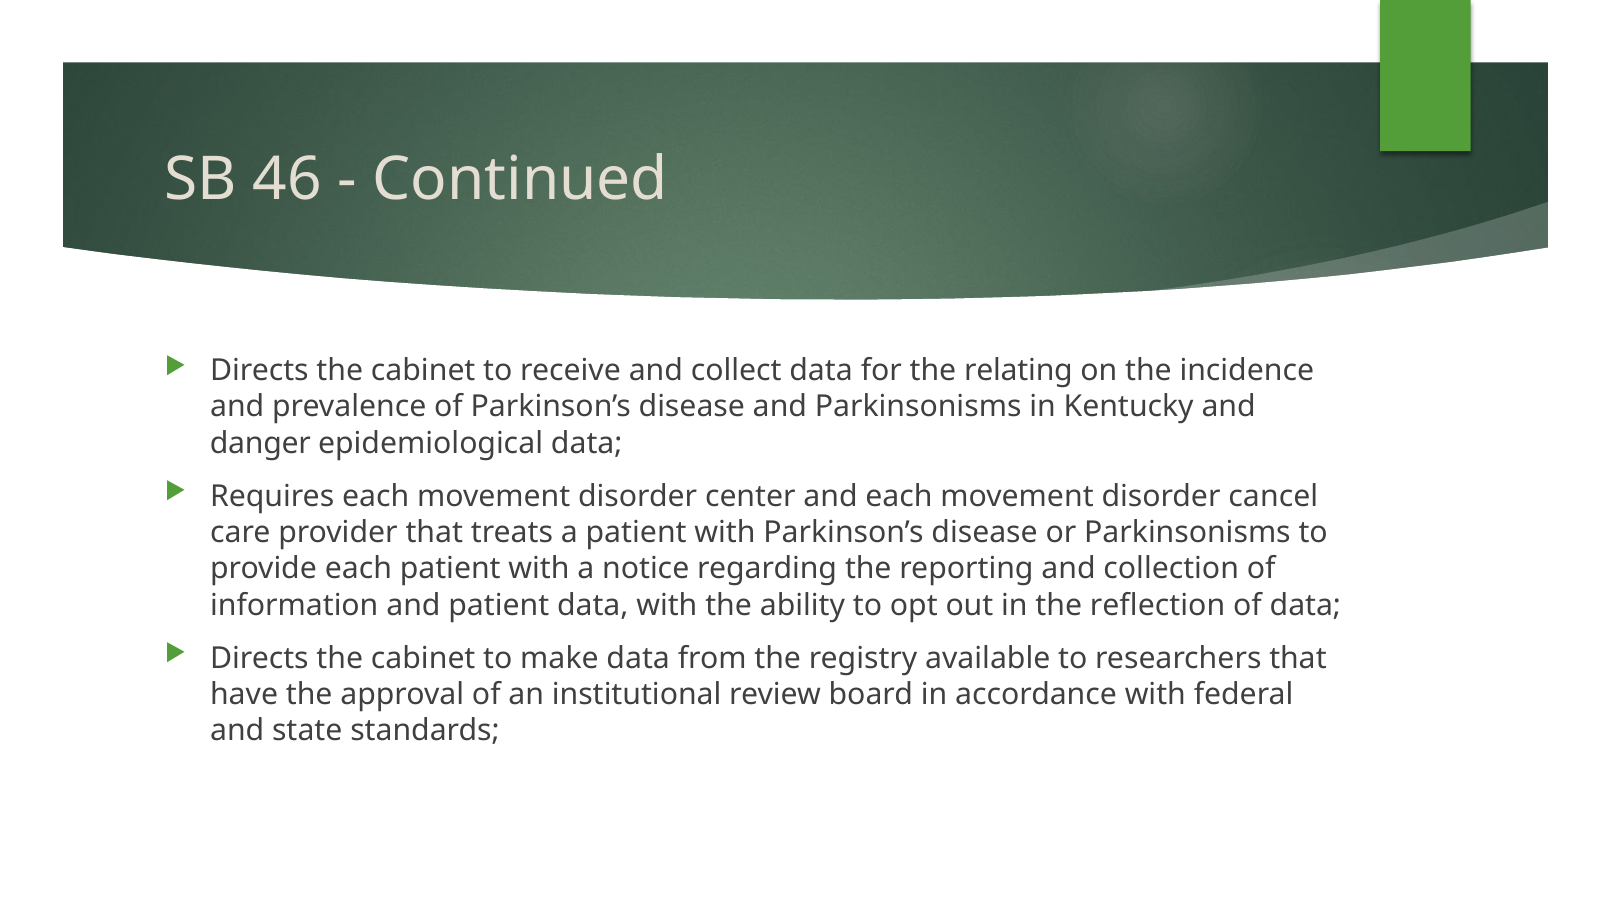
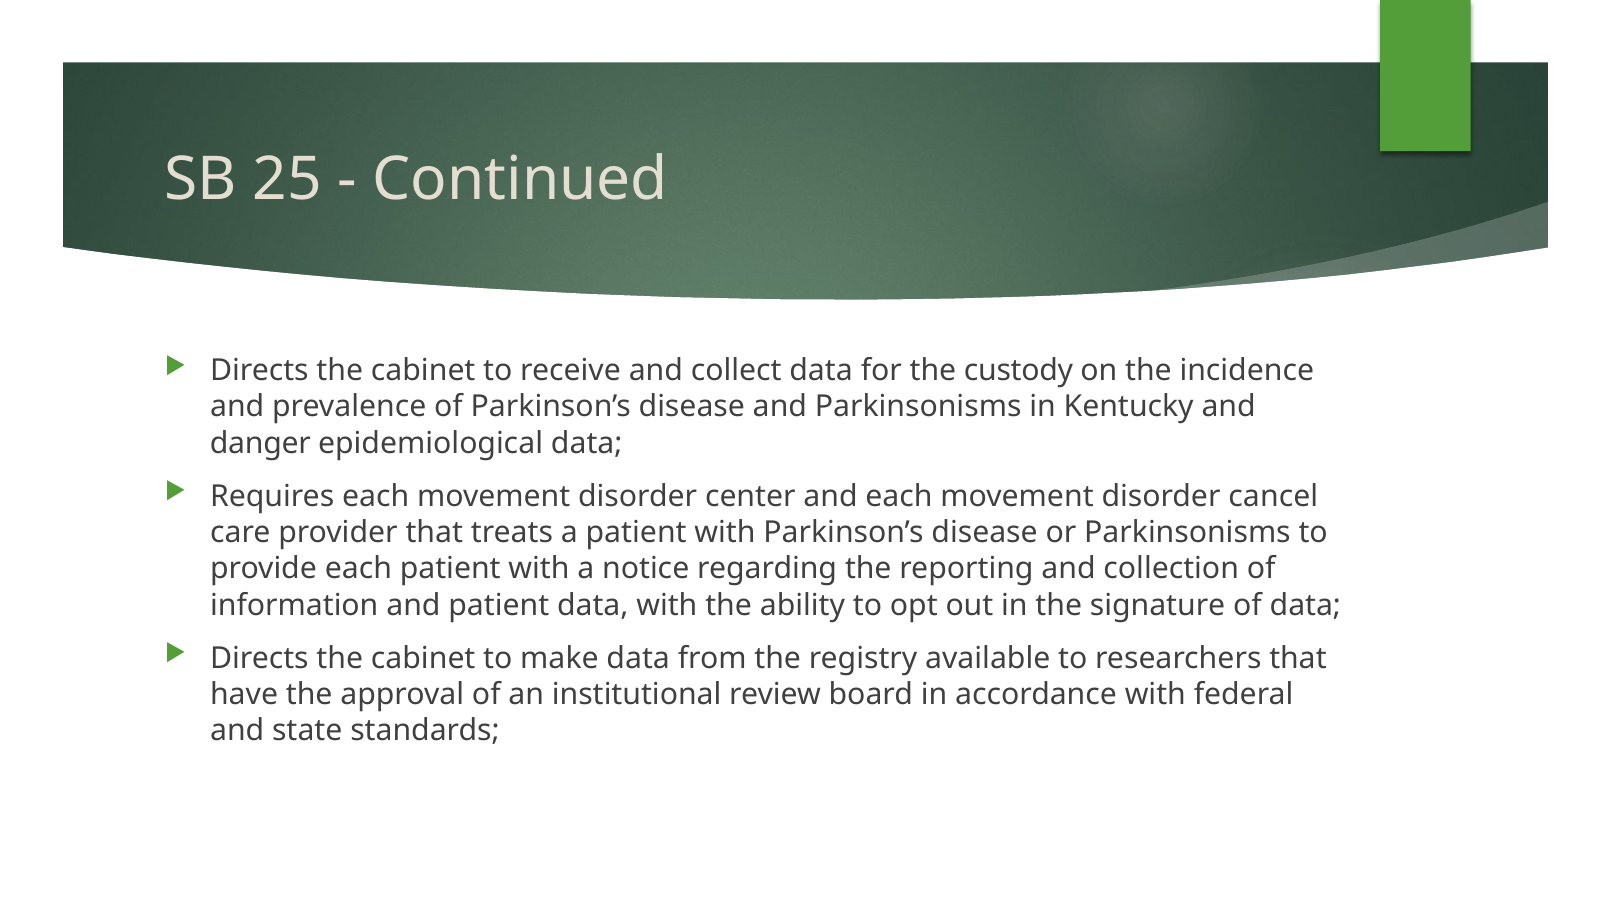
46: 46 -> 25
relating: relating -> custody
reflection: reflection -> signature
